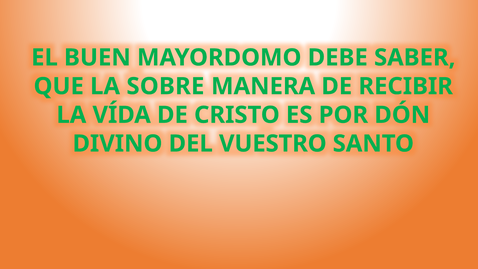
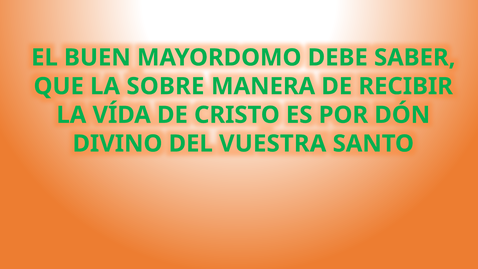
VUESTRO: VUESTRO -> VUESTRA
